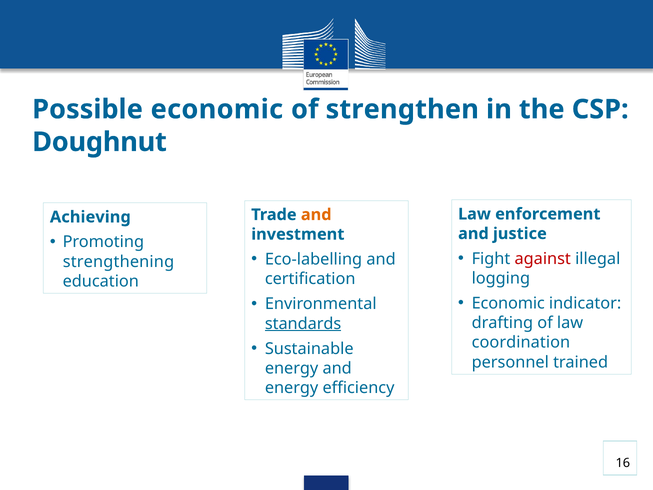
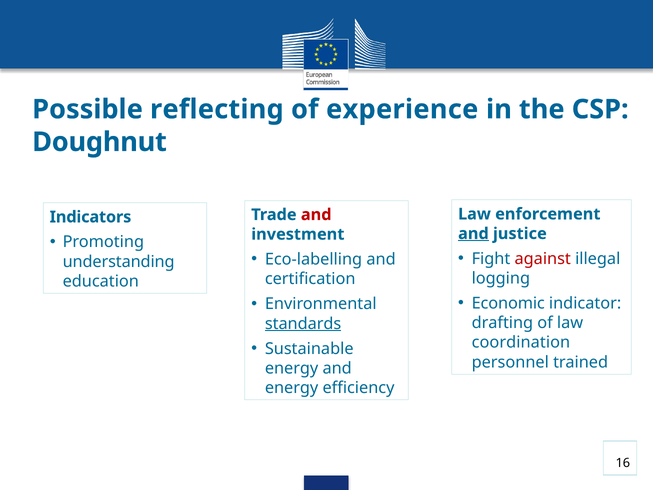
Possible economic: economic -> reflecting
strengthen: strengthen -> experience
and at (316, 215) colour: orange -> red
Achieving: Achieving -> Indicators
and at (473, 234) underline: none -> present
strengthening: strengthening -> understanding
